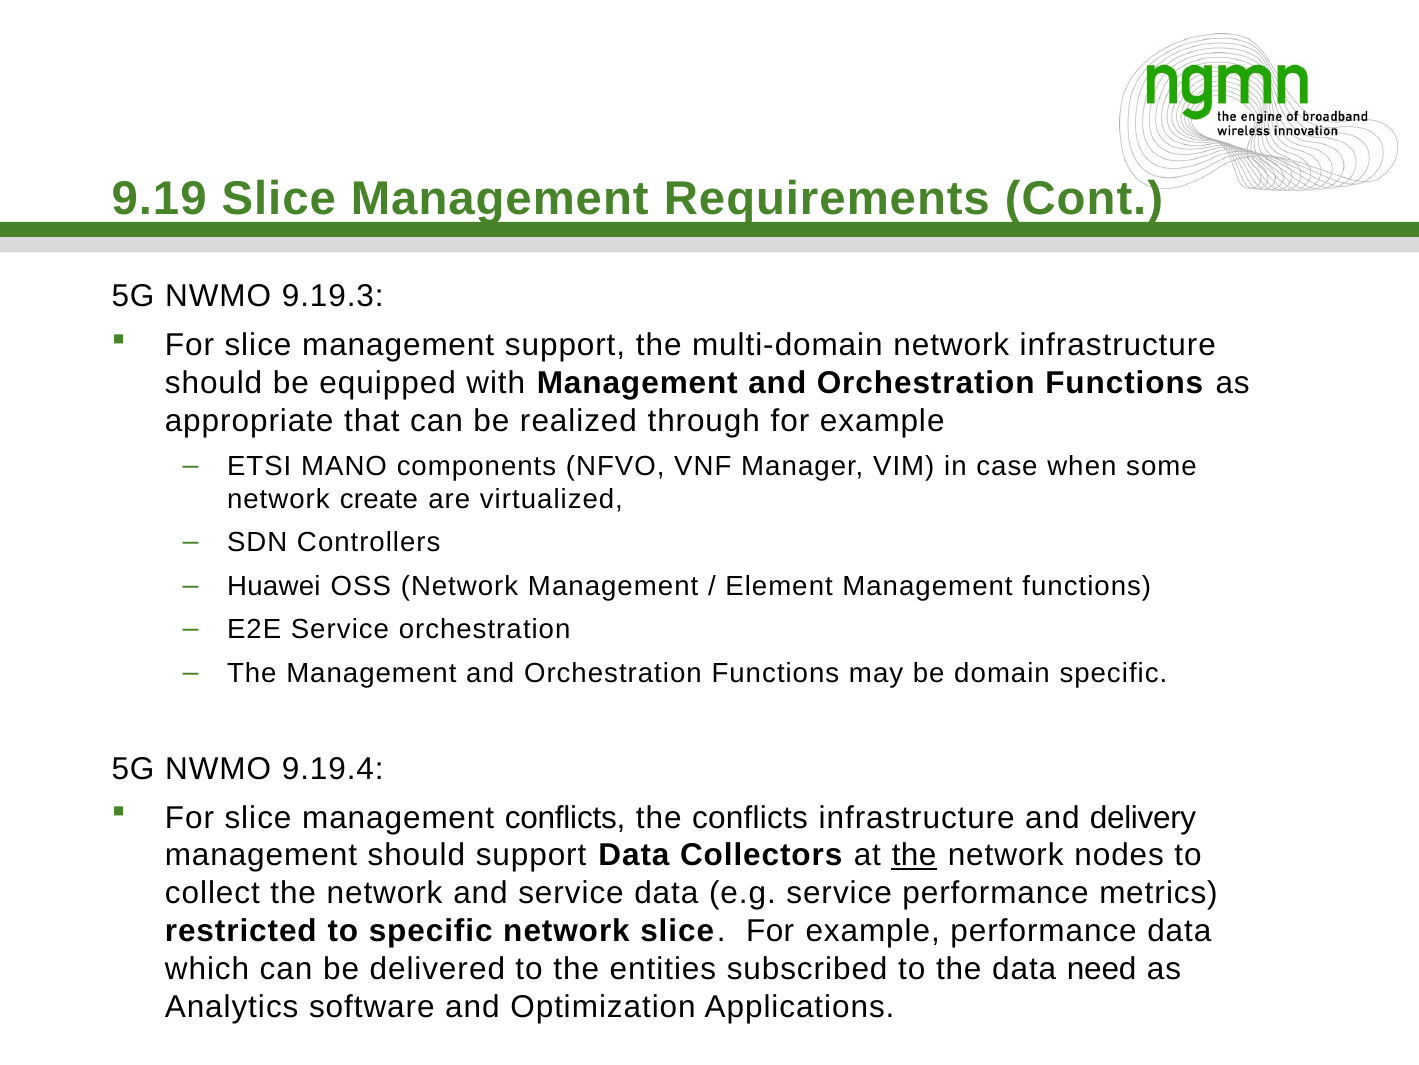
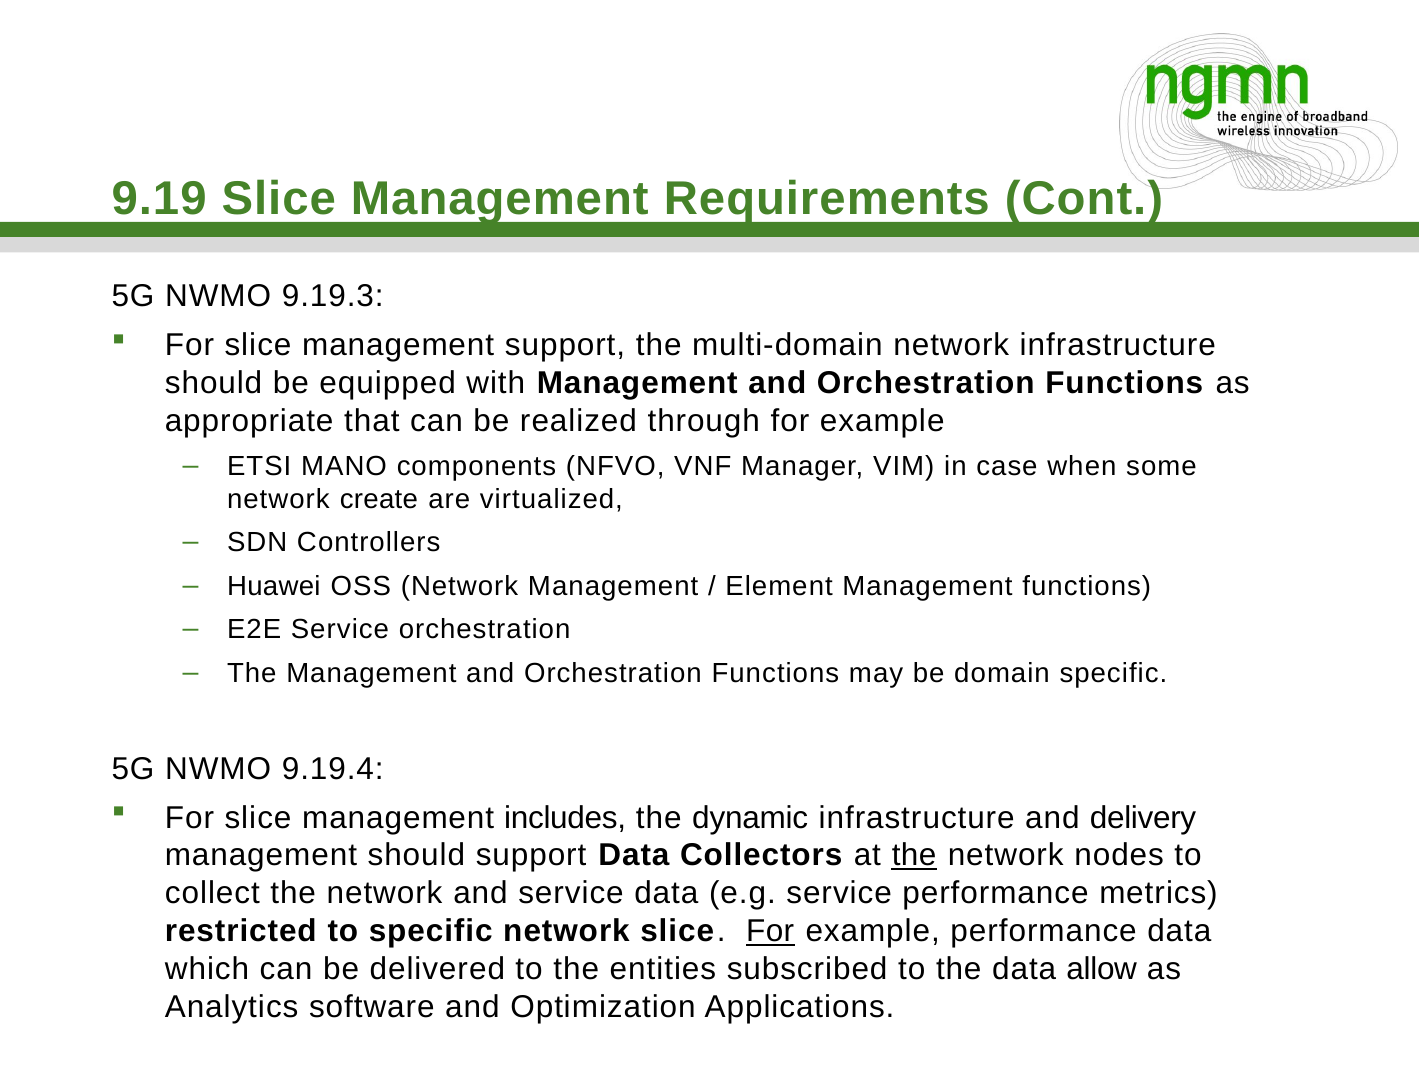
management conflicts: conflicts -> includes
the conflicts: conflicts -> dynamic
For at (770, 931) underline: none -> present
need: need -> allow
